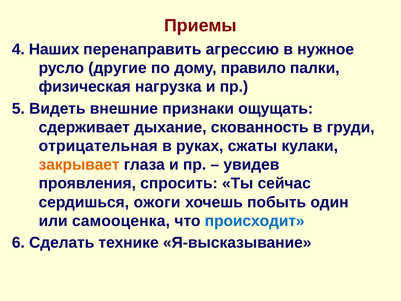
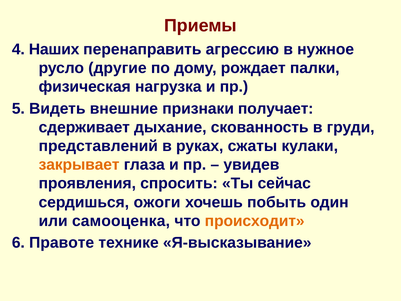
правило: правило -> рождает
ощущать: ощущать -> получает
отрицательная: отрицательная -> представлений
происходит colour: blue -> orange
Сделать: Сделать -> Правоте
